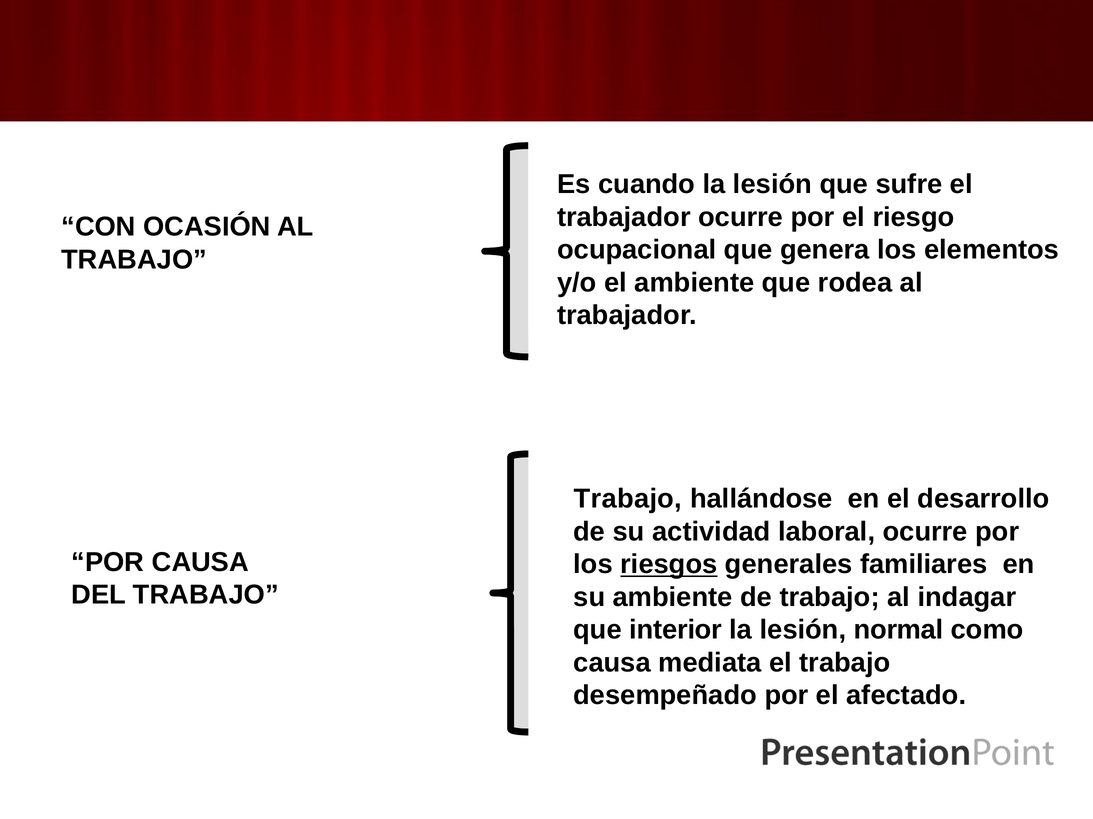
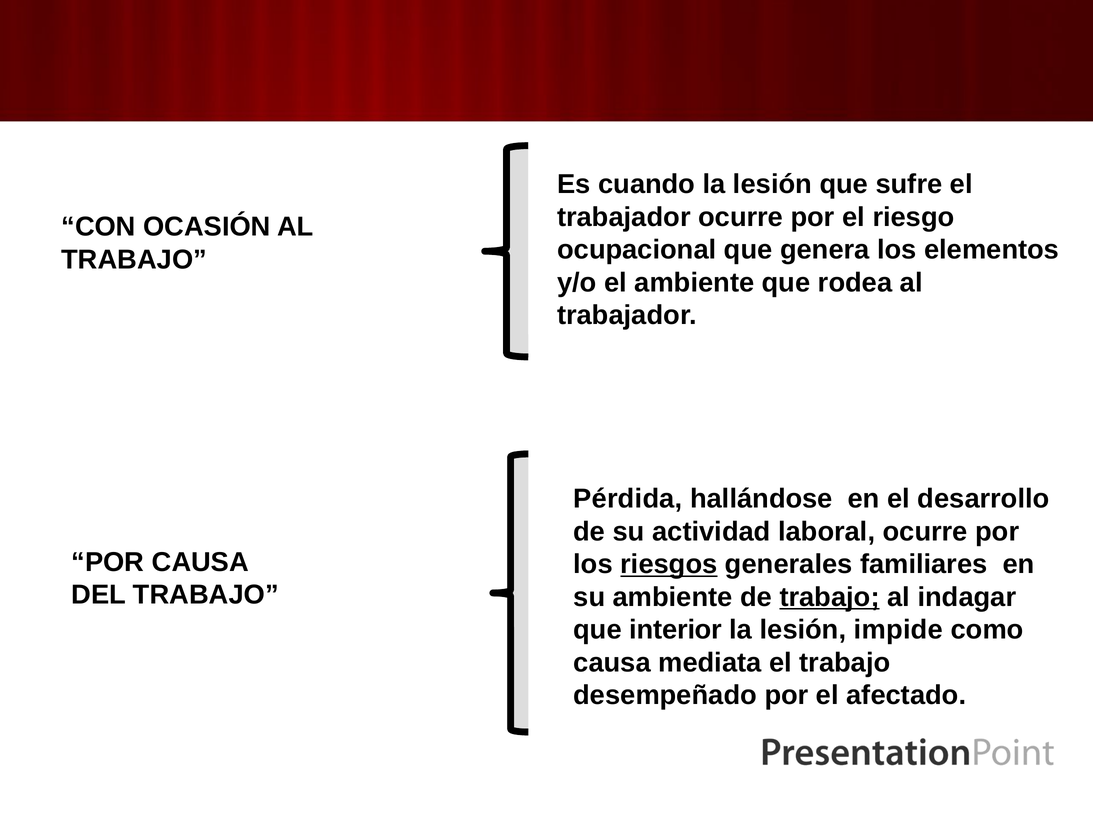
Trabajo at (628, 499): Trabajo -> Pérdida
trabajo at (830, 598) underline: none -> present
normal: normal -> impide
